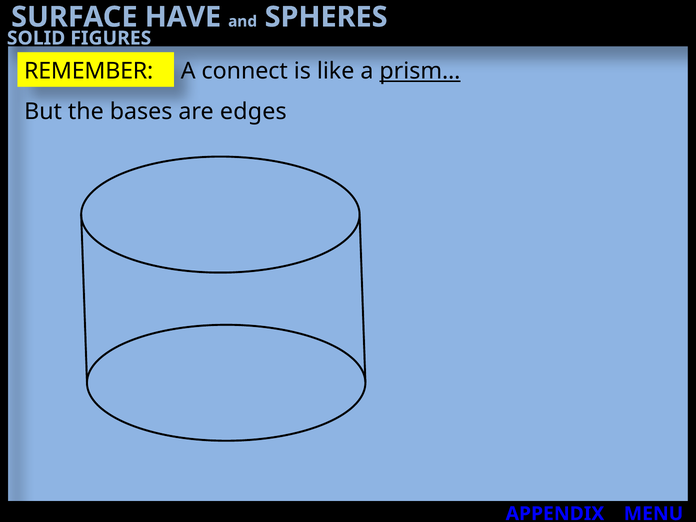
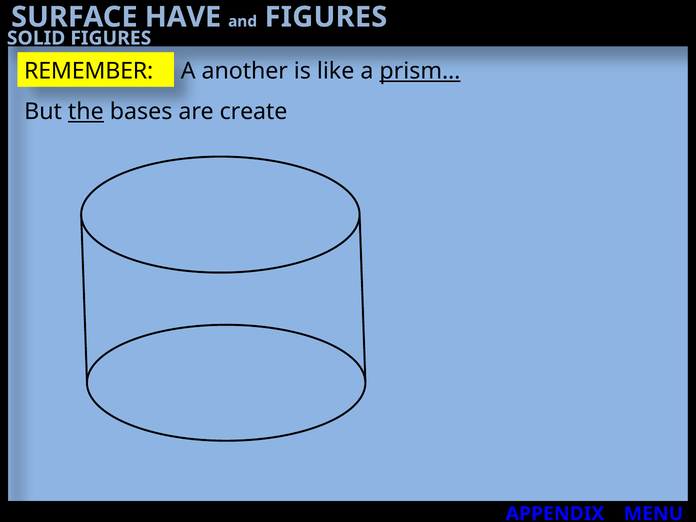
and SPHERES: SPHERES -> FIGURES
connect: connect -> another
the underline: none -> present
edges: edges -> create
